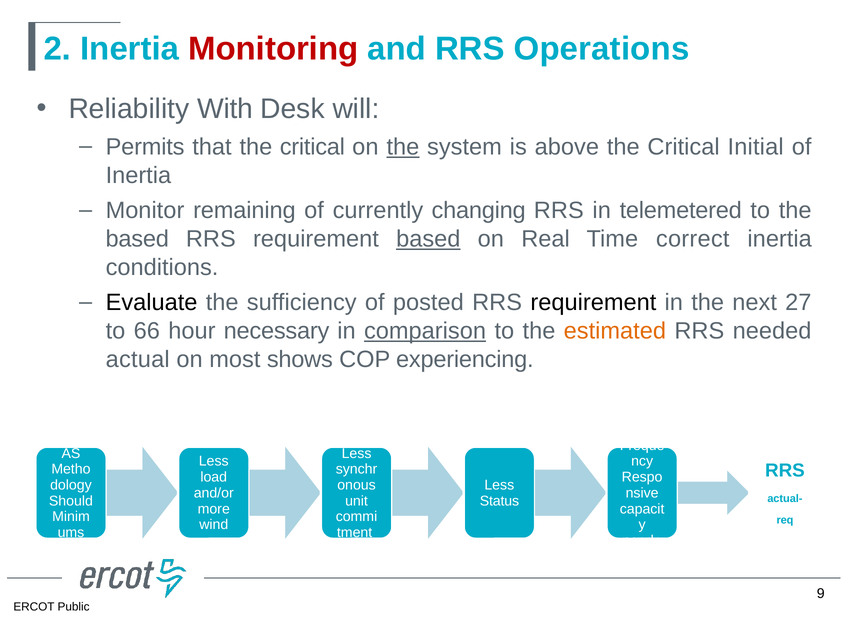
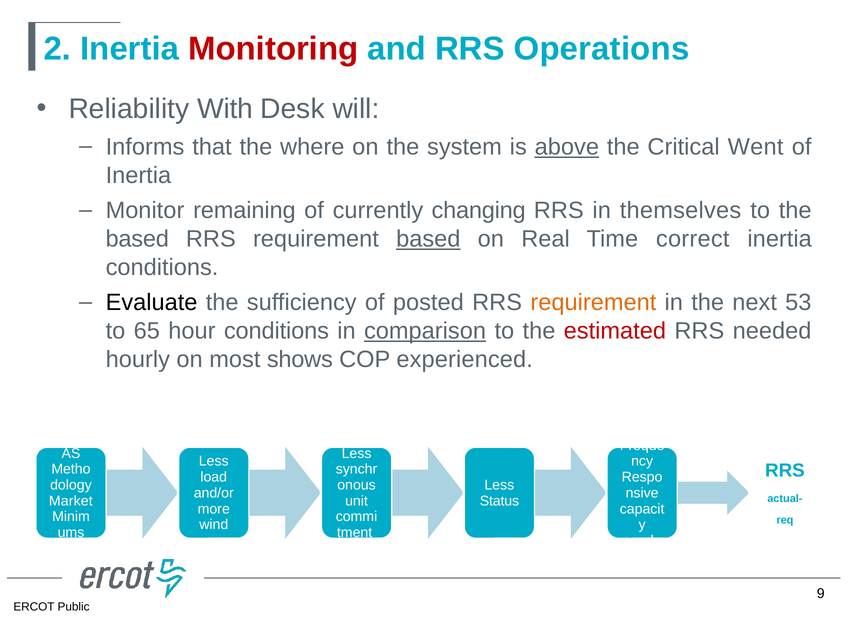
Permits: Permits -> Informs
that the critical: critical -> where
the at (403, 147) underline: present -> none
above underline: none -> present
Initial: Initial -> Went
telemetered: telemetered -> themselves
requirement at (593, 303) colour: black -> orange
27: 27 -> 53
66: 66 -> 65
hour necessary: necessary -> conditions
estimated colour: orange -> red
actual: actual -> hourly
experiencing: experiencing -> experienced
Should: Should -> Market
